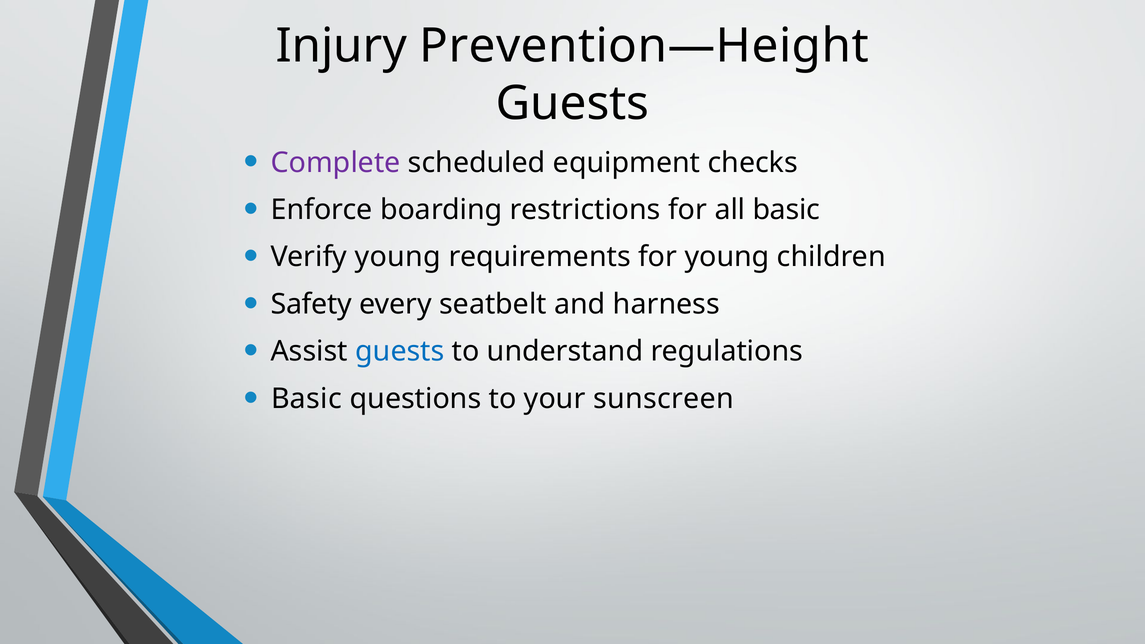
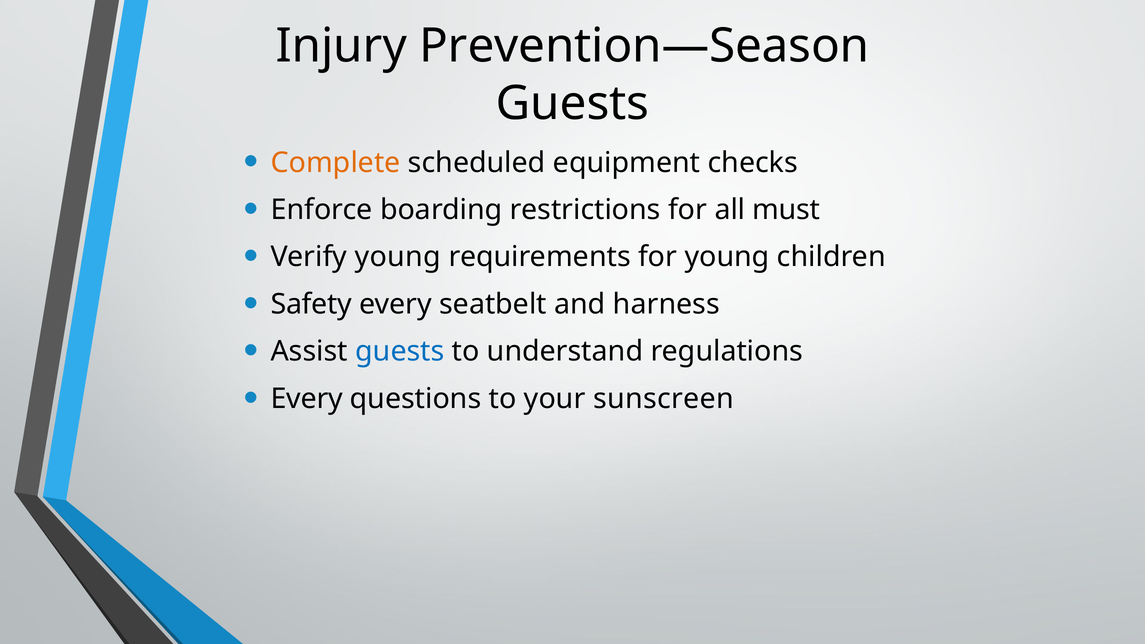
Prevention—Height: Prevention—Height -> Prevention—Season
Complete colour: purple -> orange
all basic: basic -> must
Basic at (306, 399): Basic -> Every
